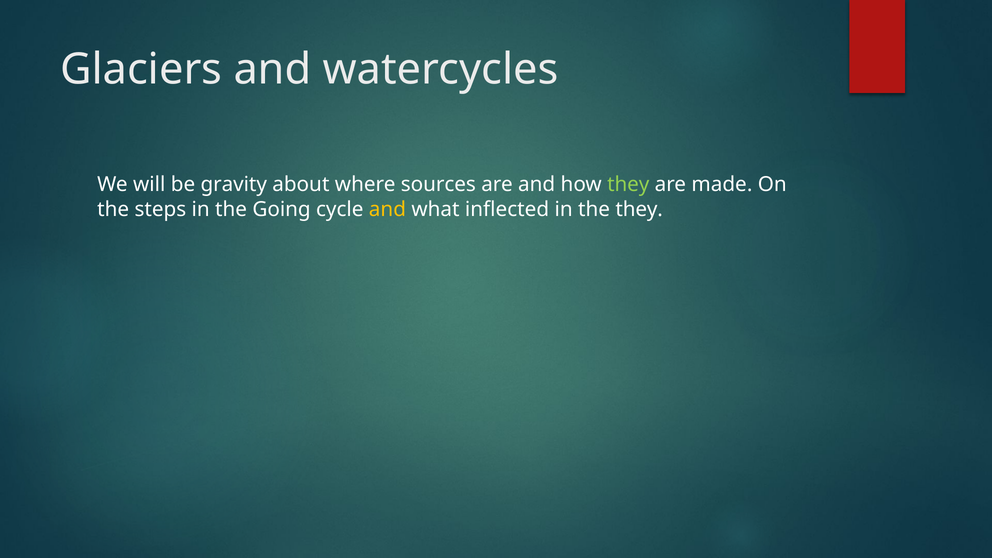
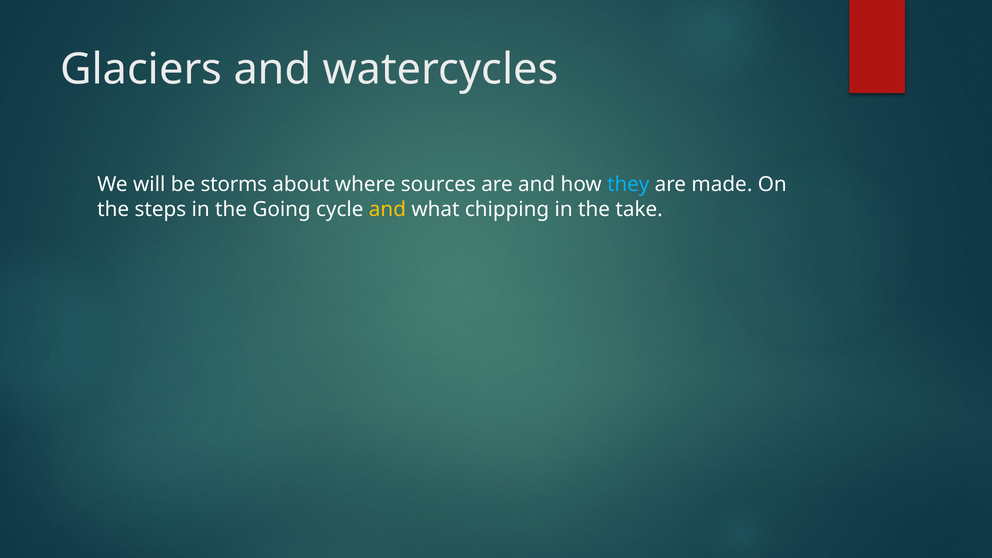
gravity: gravity -> storms
they at (628, 185) colour: light green -> light blue
inflected: inflected -> chipping
the they: they -> take
